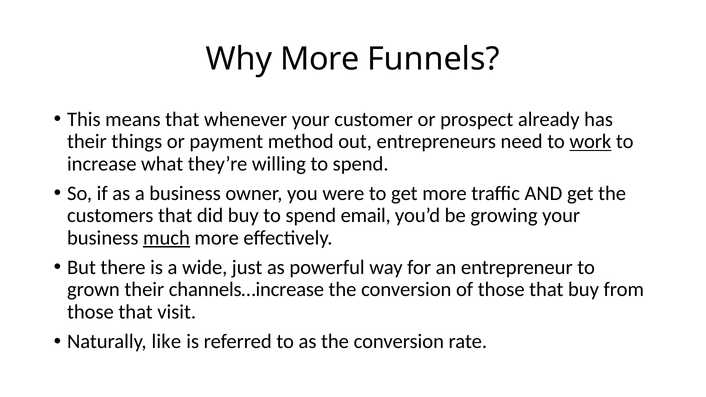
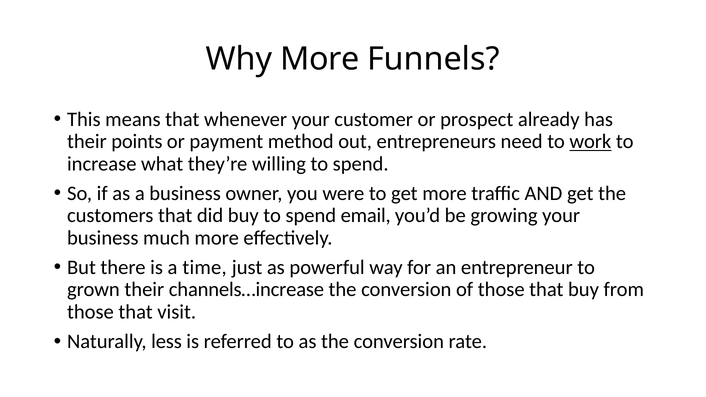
things: things -> points
much underline: present -> none
wide: wide -> time
like: like -> less
